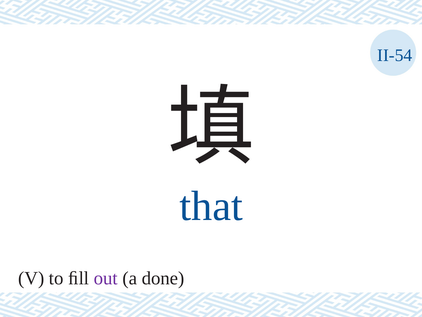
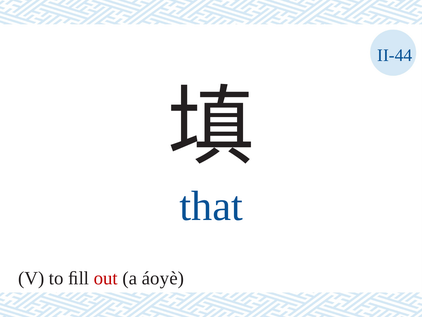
II-54: II-54 -> II-44
out colour: purple -> red
done: done -> áoyè
